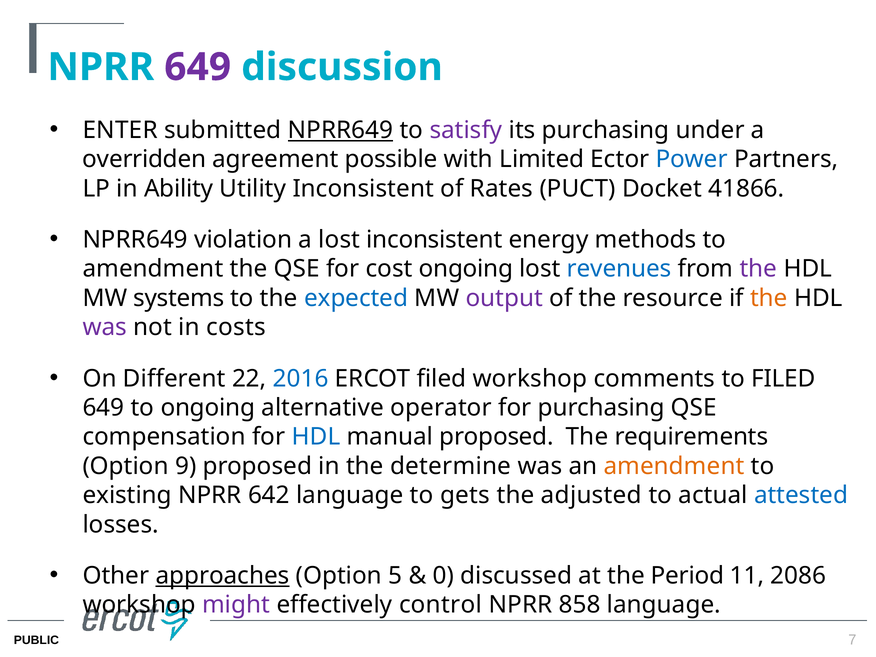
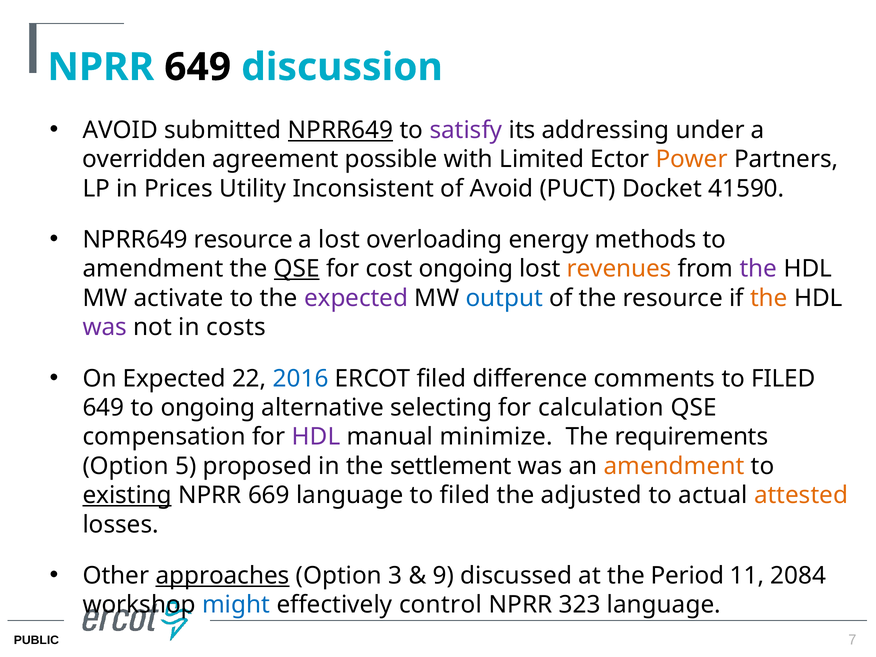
649 at (198, 67) colour: purple -> black
ENTER at (120, 130): ENTER -> AVOID
its purchasing: purchasing -> addressing
Power colour: blue -> orange
Ability: Ability -> Prices
of Rates: Rates -> Avoid
41866: 41866 -> 41590
NPRR649 violation: violation -> resource
lost inconsistent: inconsistent -> overloading
QSE at (297, 269) underline: none -> present
revenues colour: blue -> orange
systems: systems -> activate
expected at (356, 298) colour: blue -> purple
output colour: purple -> blue
On Different: Different -> Expected
filed workshop: workshop -> difference
operator: operator -> selecting
for purchasing: purchasing -> calculation
HDL at (316, 437) colour: blue -> purple
manual proposed: proposed -> minimize
9: 9 -> 5
determine: determine -> settlement
existing underline: none -> present
642: 642 -> 669
language to gets: gets -> filed
attested colour: blue -> orange
5: 5 -> 3
0: 0 -> 9
2086: 2086 -> 2084
might colour: purple -> blue
858: 858 -> 323
